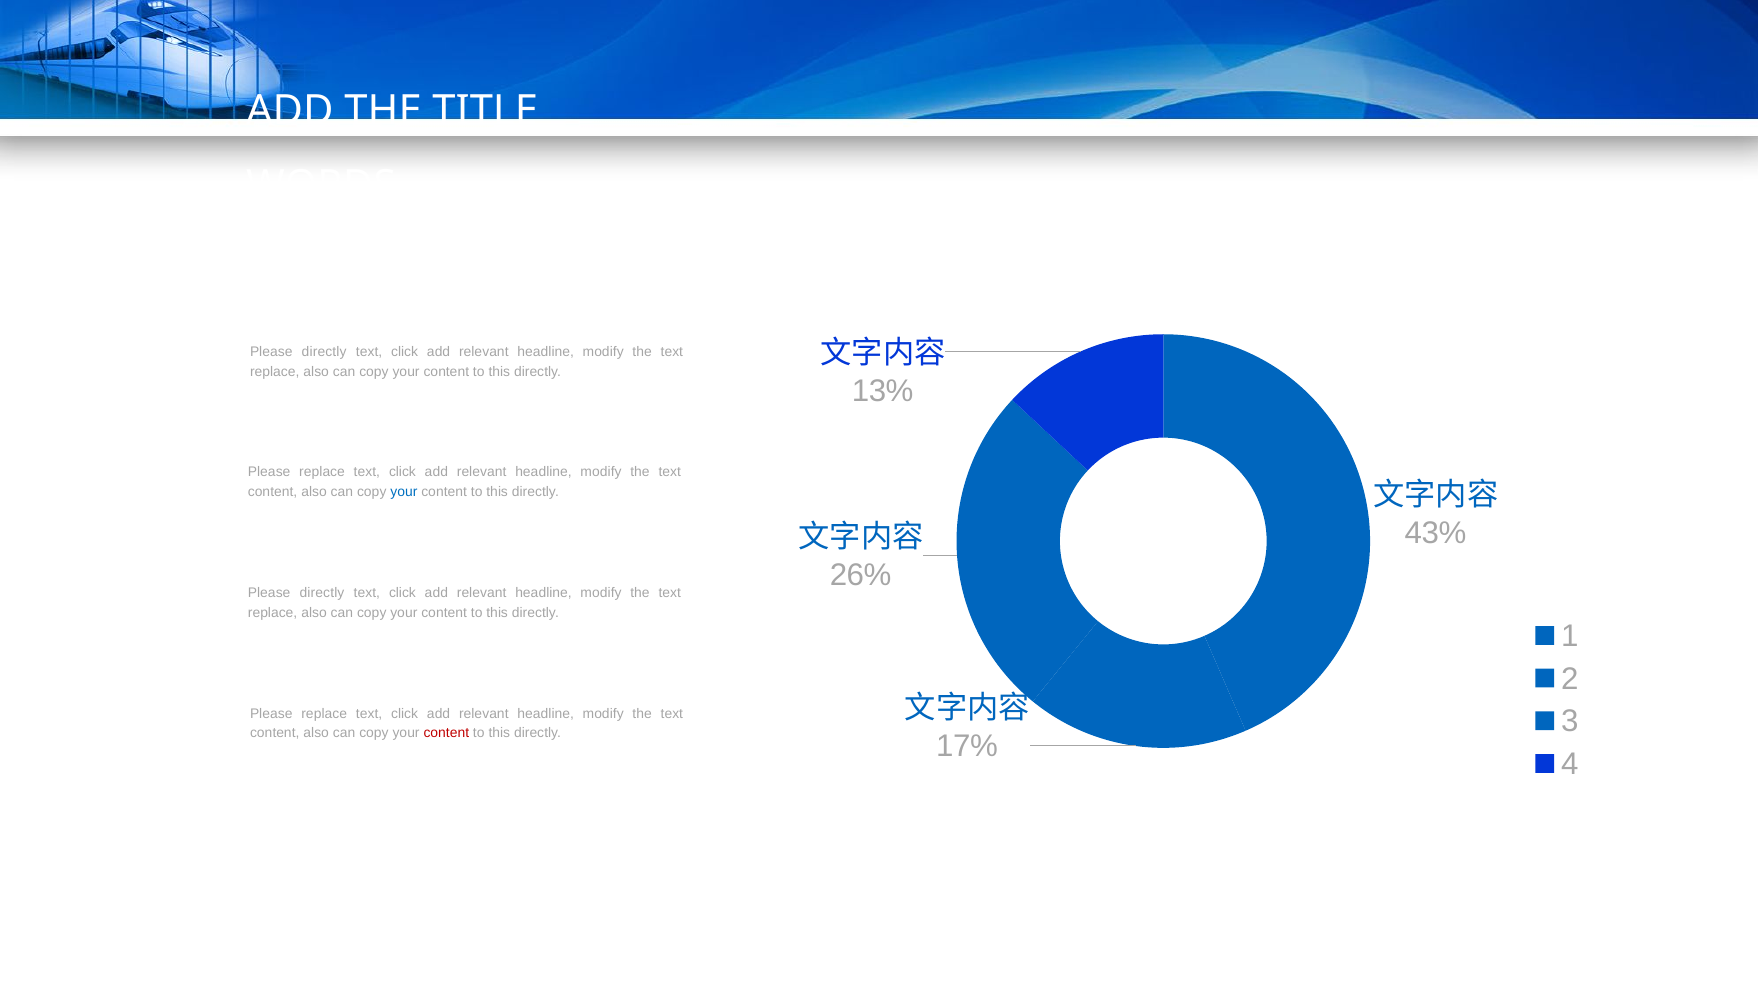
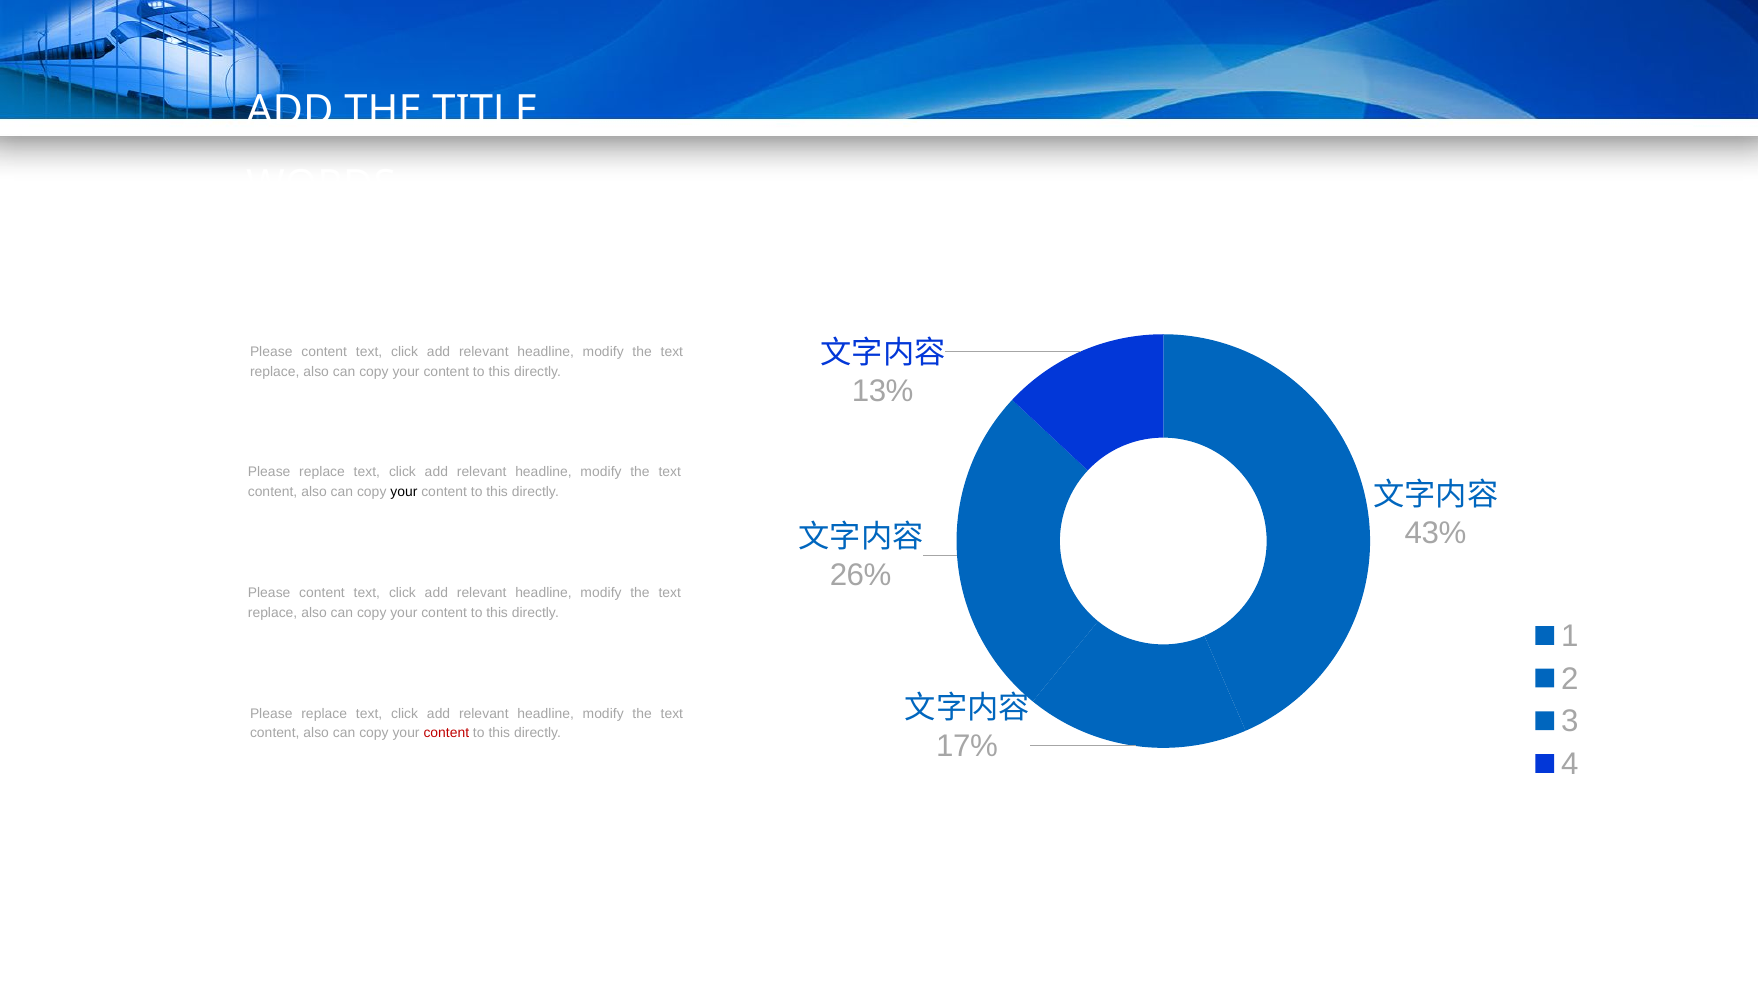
directly at (324, 352): directly -> content
your at (404, 492) colour: blue -> black
directly at (322, 593): directly -> content
